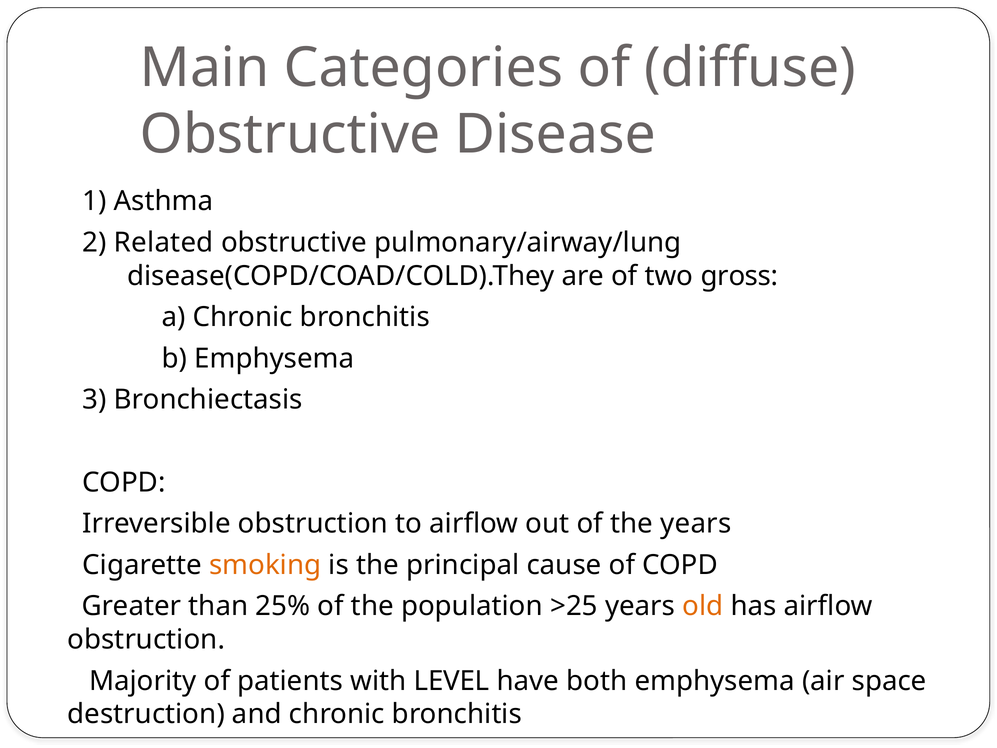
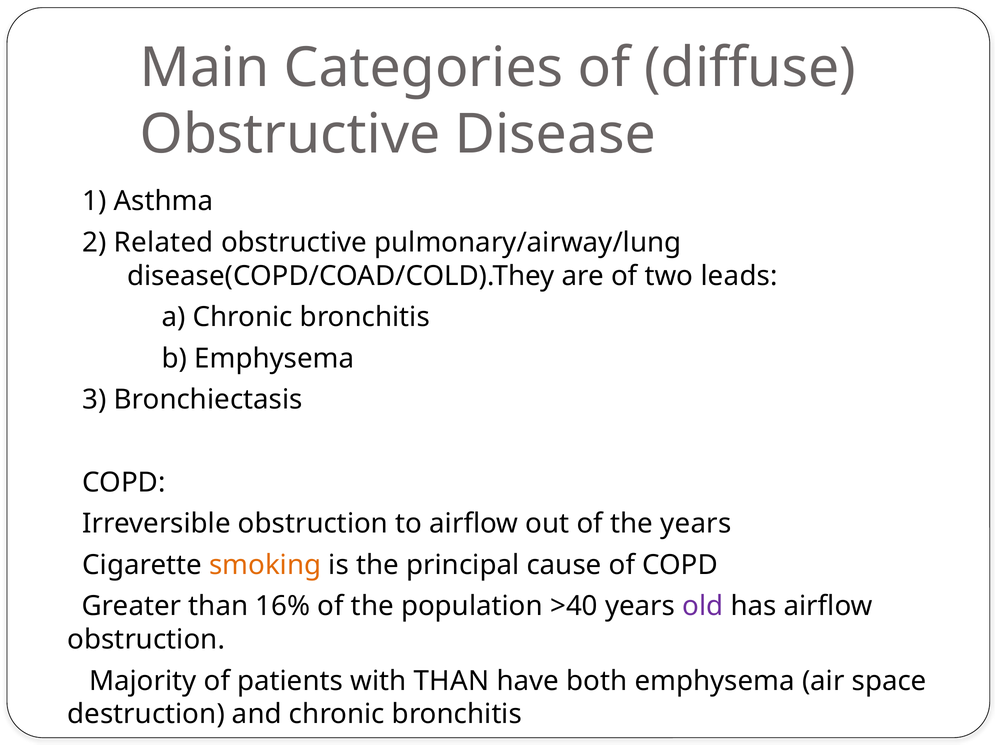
gross: gross -> leads
25%: 25% -> 16%
>25: >25 -> >40
old colour: orange -> purple
with LEVEL: LEVEL -> THAN
